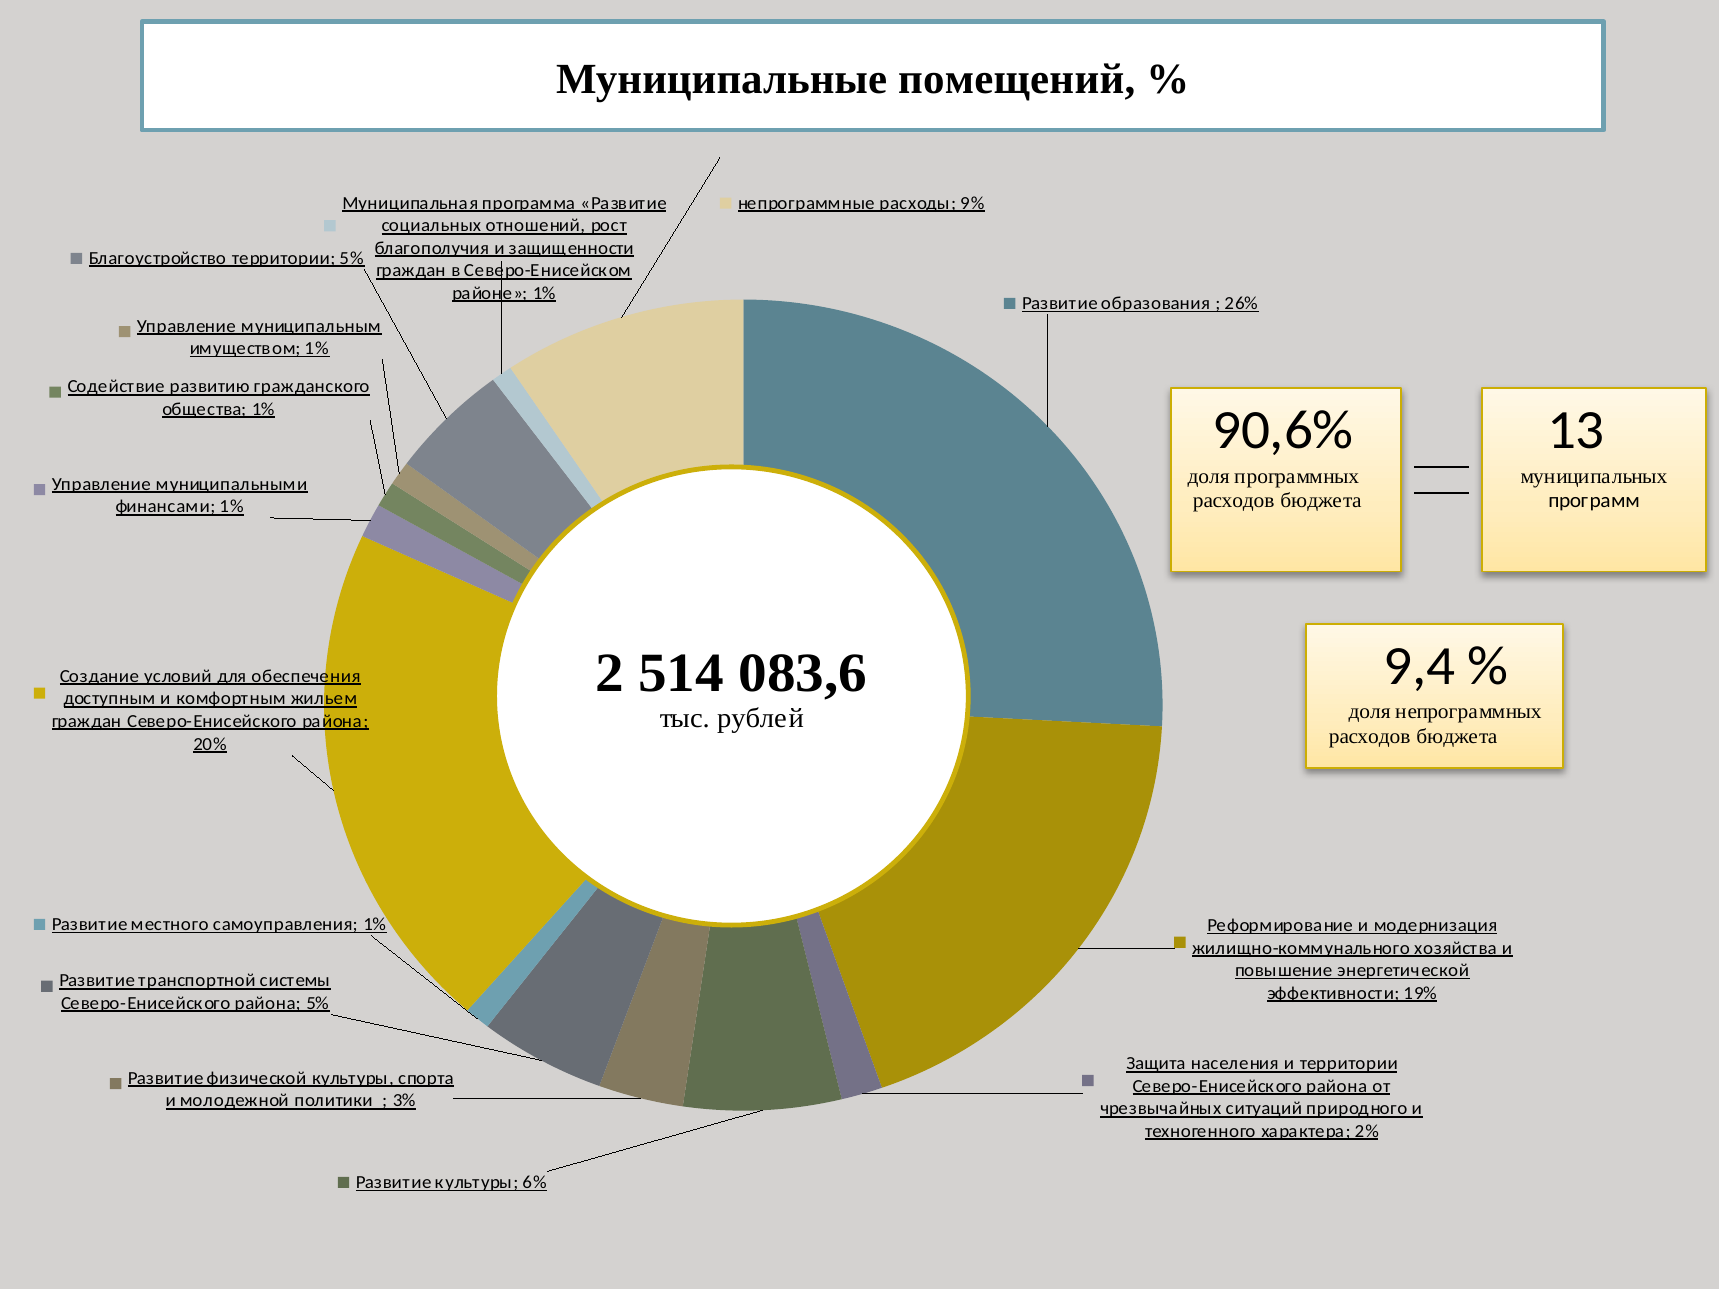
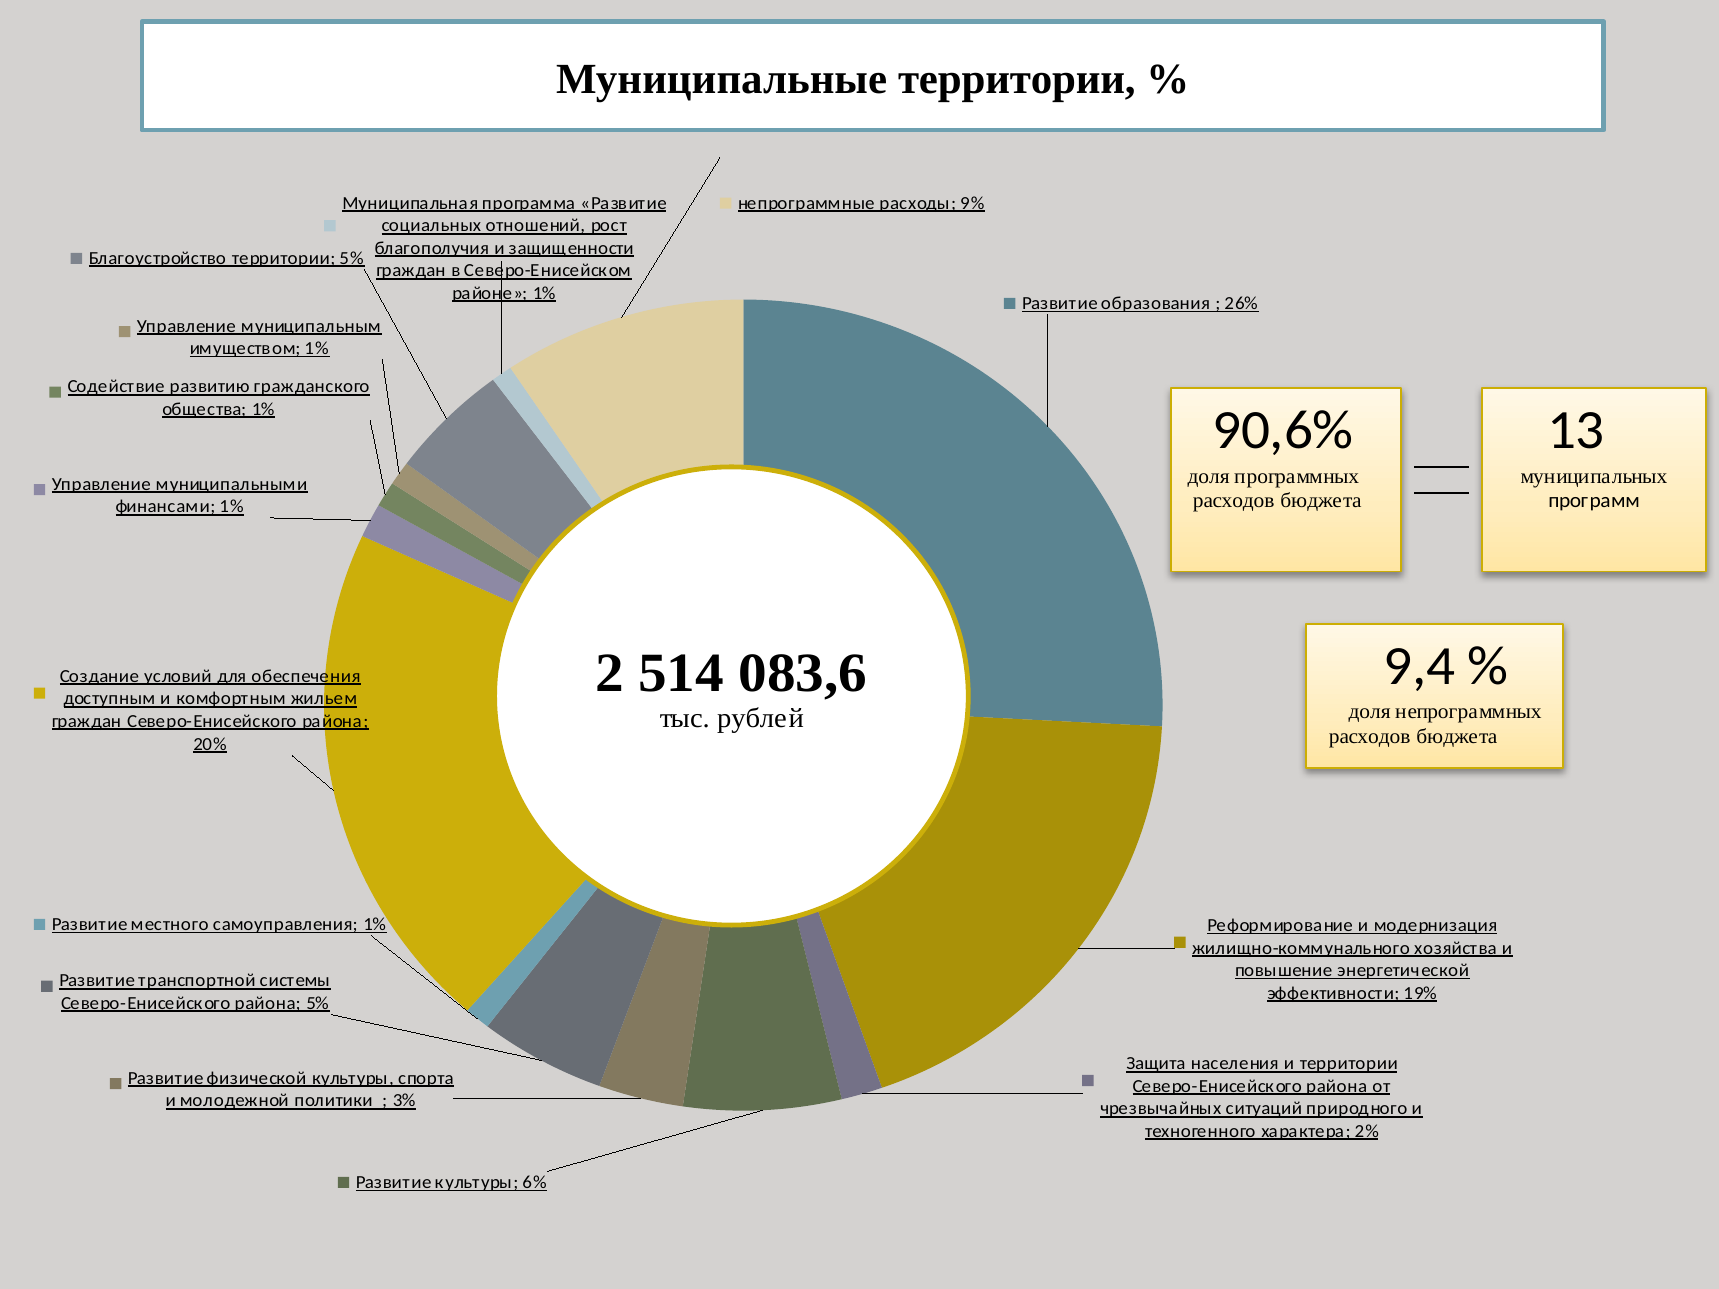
Муниципальные помещений: помещений -> территории
